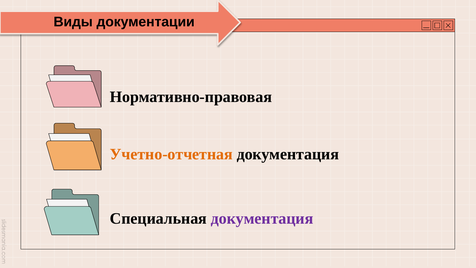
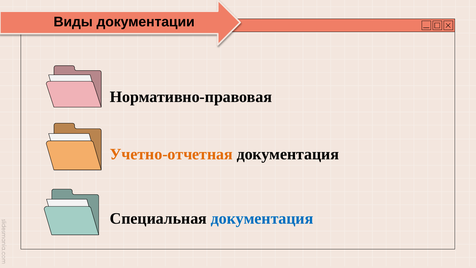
документация at (262, 219) colour: purple -> blue
